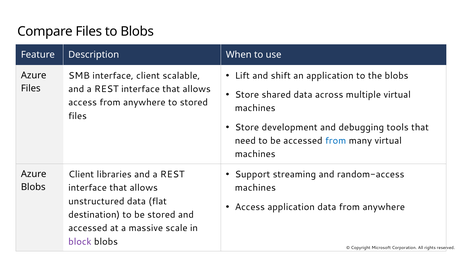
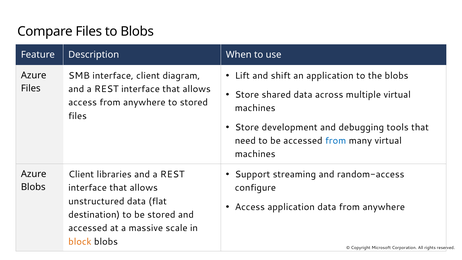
scalable: scalable -> diagram
machines at (255, 188): machines -> configure
block colour: purple -> orange
